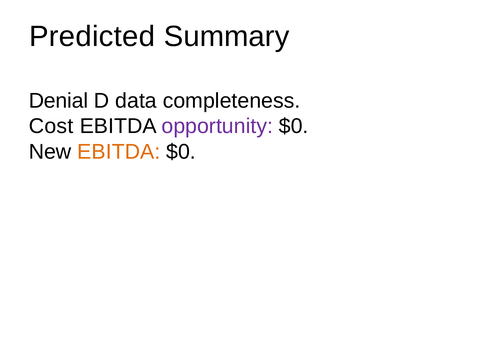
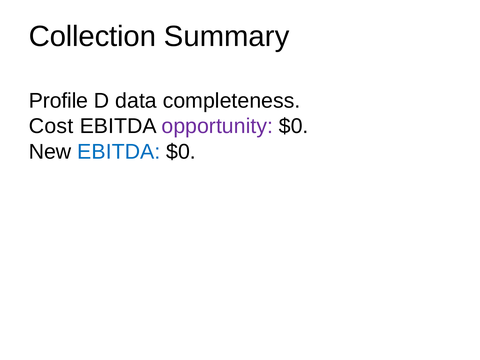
Predicted: Predicted -> Collection
Denial: Denial -> Profile
EBITDA at (119, 152) colour: orange -> blue
